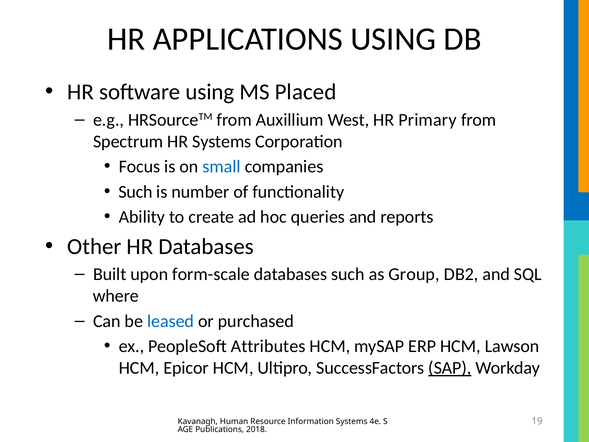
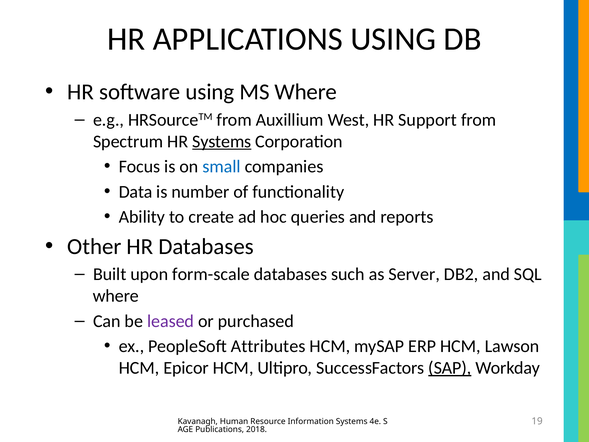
MS Placed: Placed -> Where
Primary: Primary -> Support
Systems at (222, 141) underline: none -> present
Such at (136, 192): Such -> Data
Group: Group -> Server
leased colour: blue -> purple
